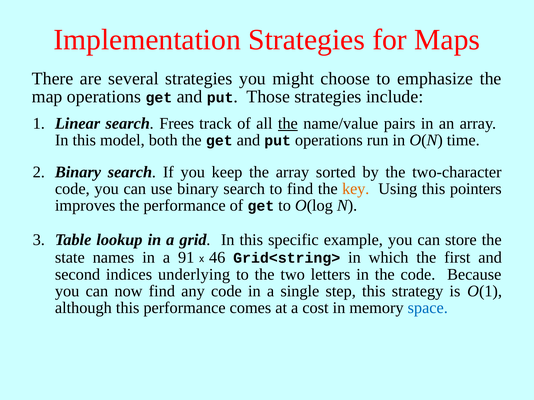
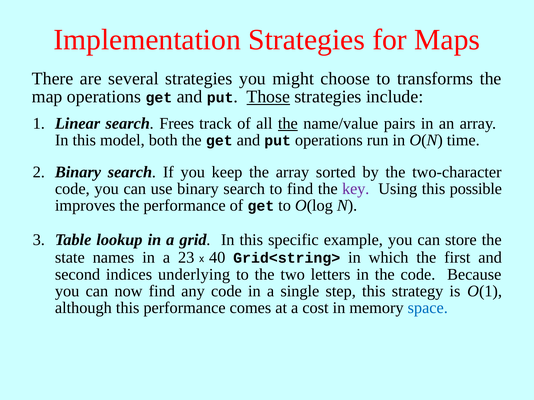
emphasize: emphasize -> transforms
Those underline: none -> present
key colour: orange -> purple
pointers: pointers -> possible
91: 91 -> 23
46: 46 -> 40
